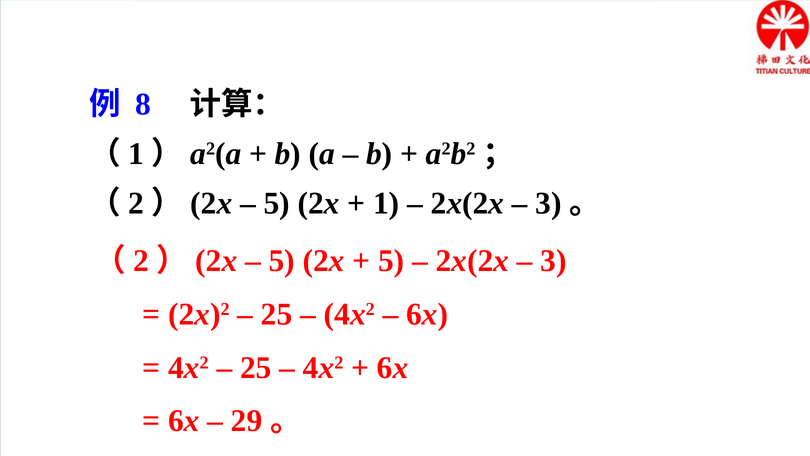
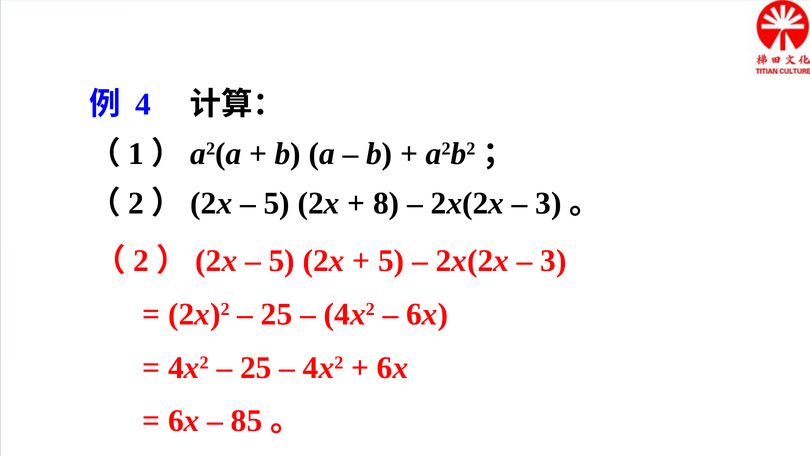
8: 8 -> 4
1 at (386, 203): 1 -> 8
29: 29 -> 85
